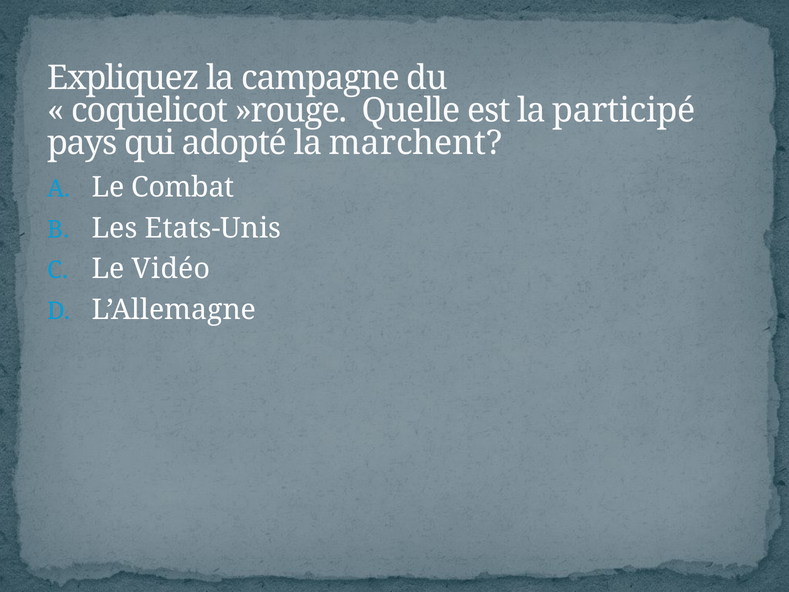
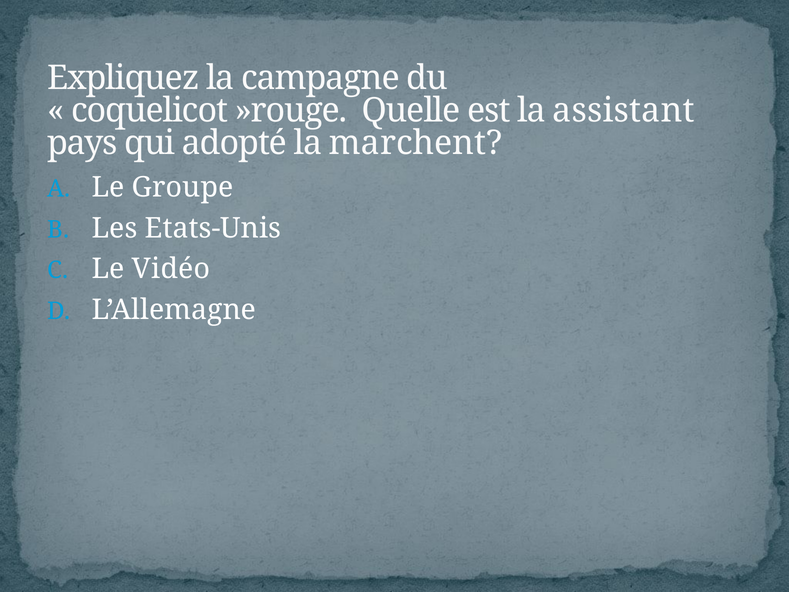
participé: participé -> assistant
Combat: Combat -> Groupe
